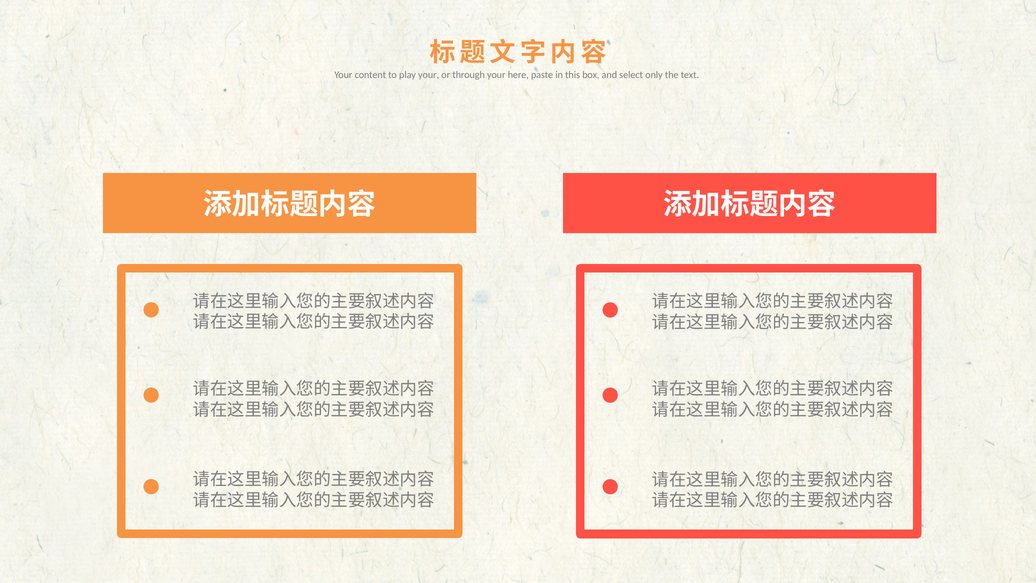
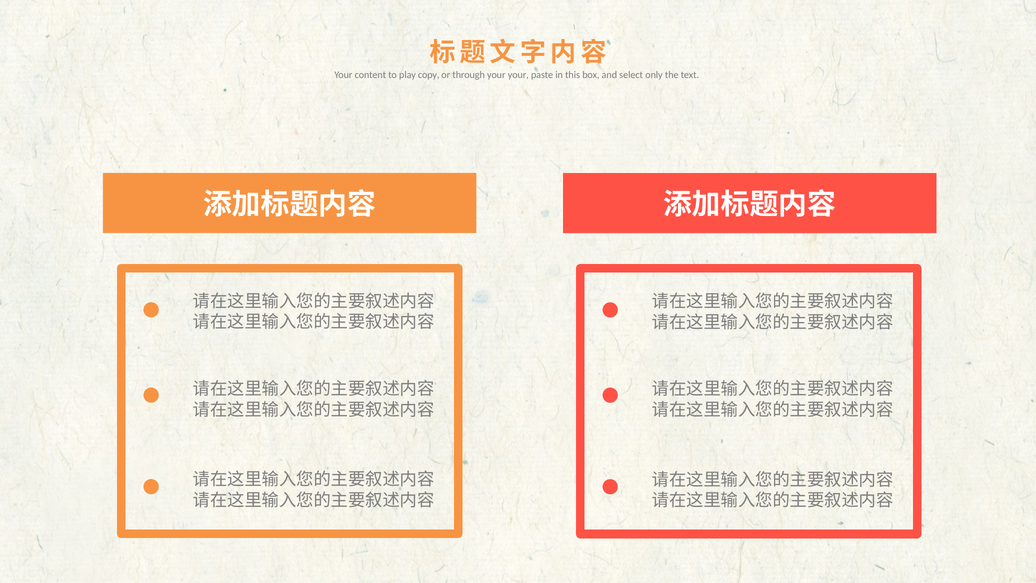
play your: your -> copy
your here: here -> your
